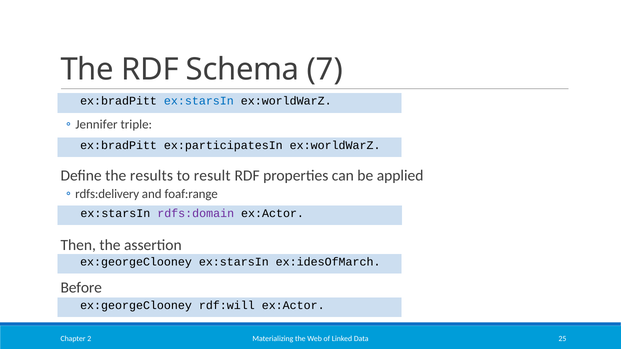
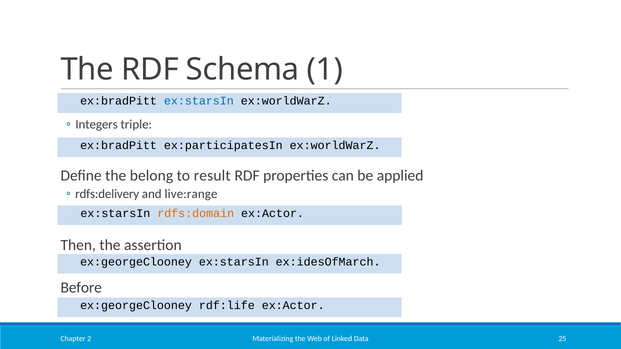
7: 7 -> 1
Jennifer: Jennifer -> Integers
results: results -> belong
foaf:range: foaf:range -> live:range
rdfs:domain colour: purple -> orange
rdf:will: rdf:will -> rdf:life
